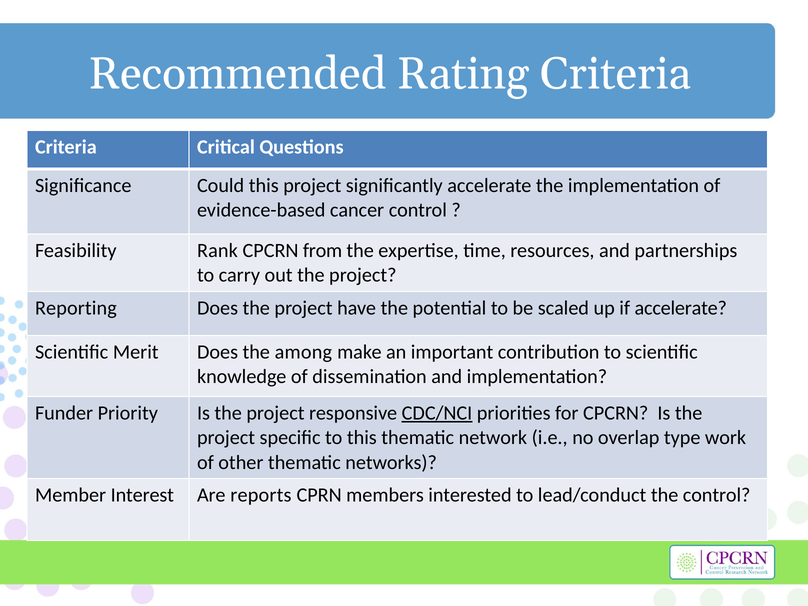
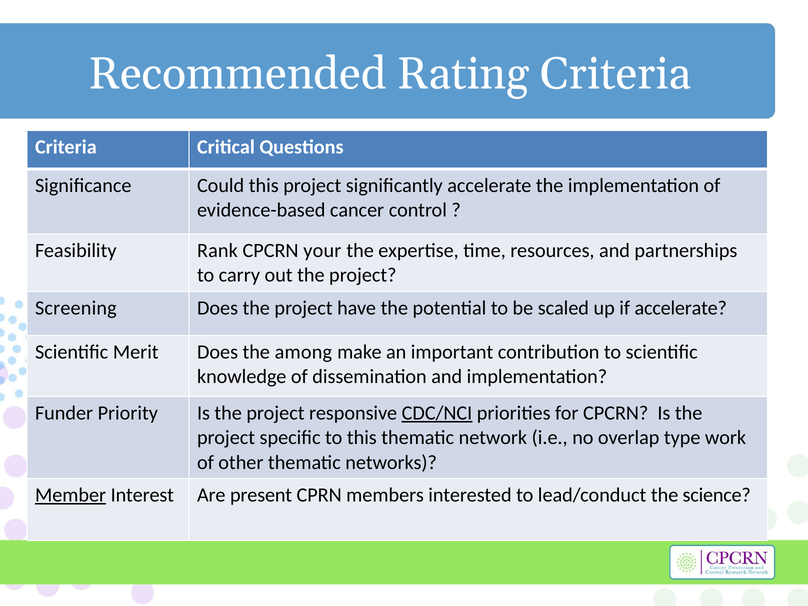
from: from -> your
Reporting: Reporting -> Screening
Member underline: none -> present
reports: reports -> present
the control: control -> science
